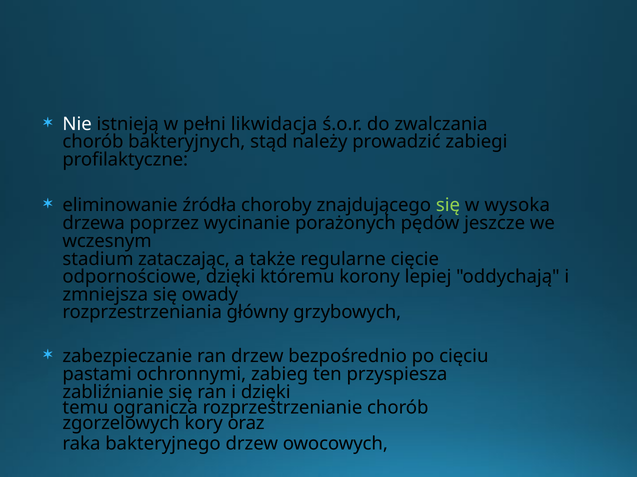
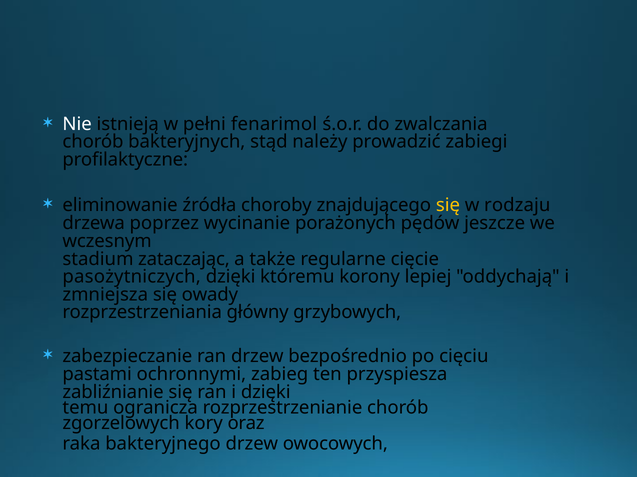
likwidacja: likwidacja -> fenarimol
się at (448, 206) colour: light green -> yellow
wysoka: wysoka -> rodzaju
odpornościowe: odpornościowe -> pasożytniczych
